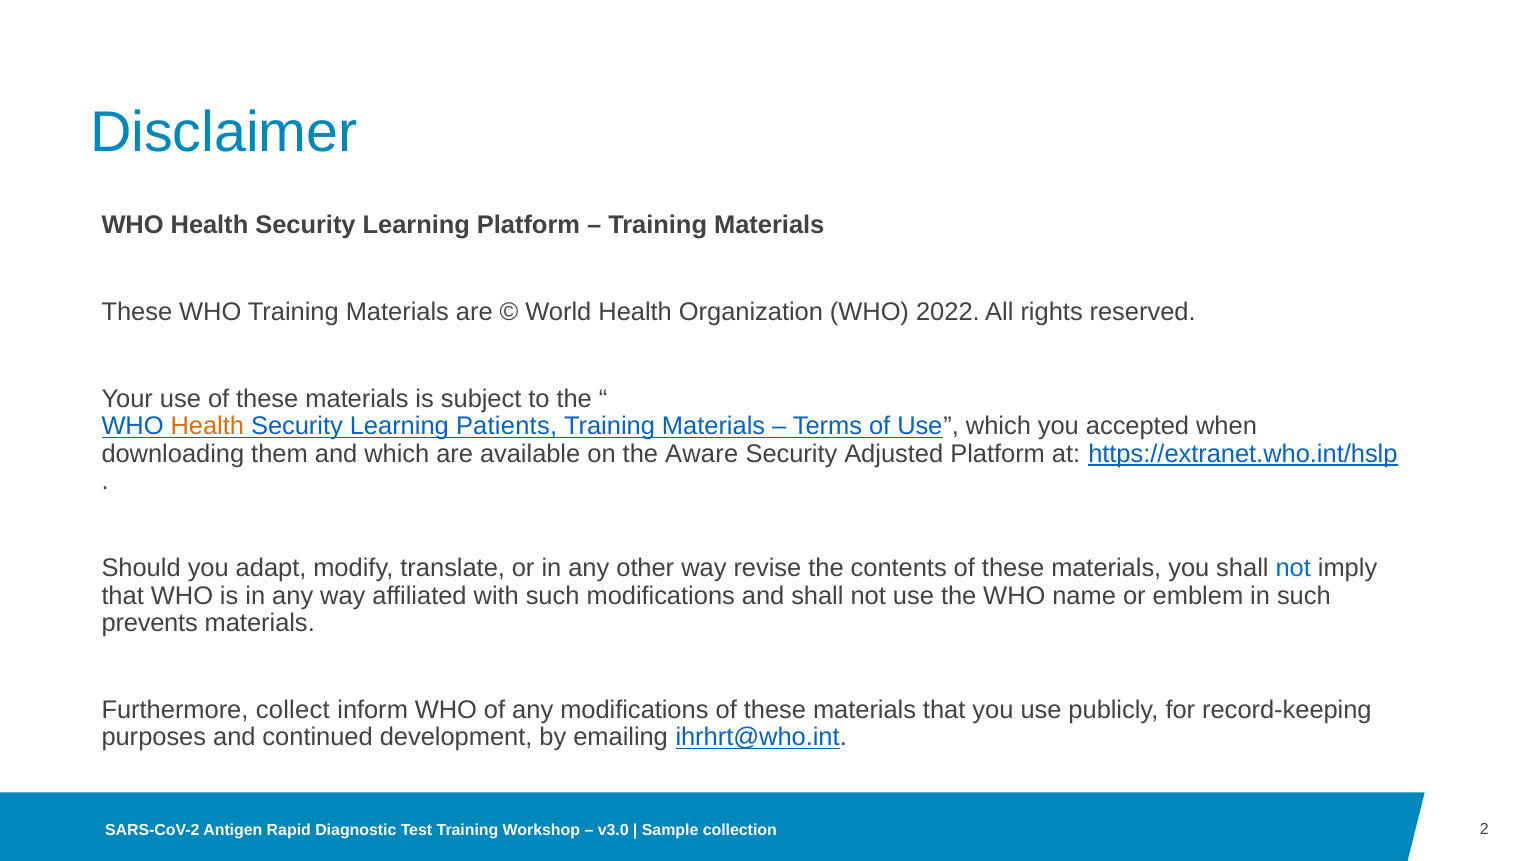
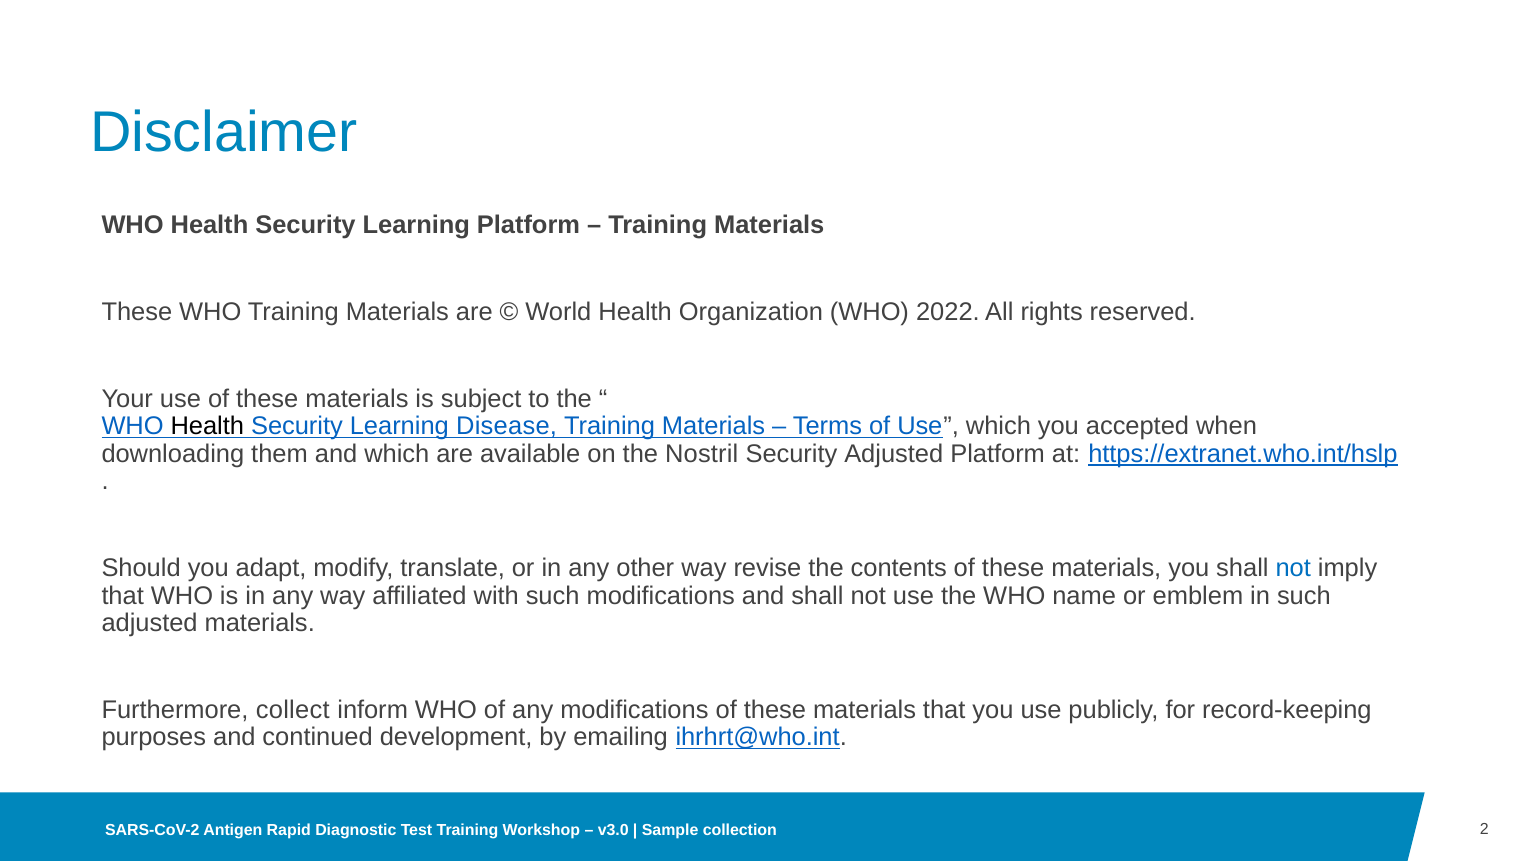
Health at (207, 426) colour: orange -> black
Patients: Patients -> Disease
Aware: Aware -> Nostril
prevents at (150, 623): prevents -> adjusted
